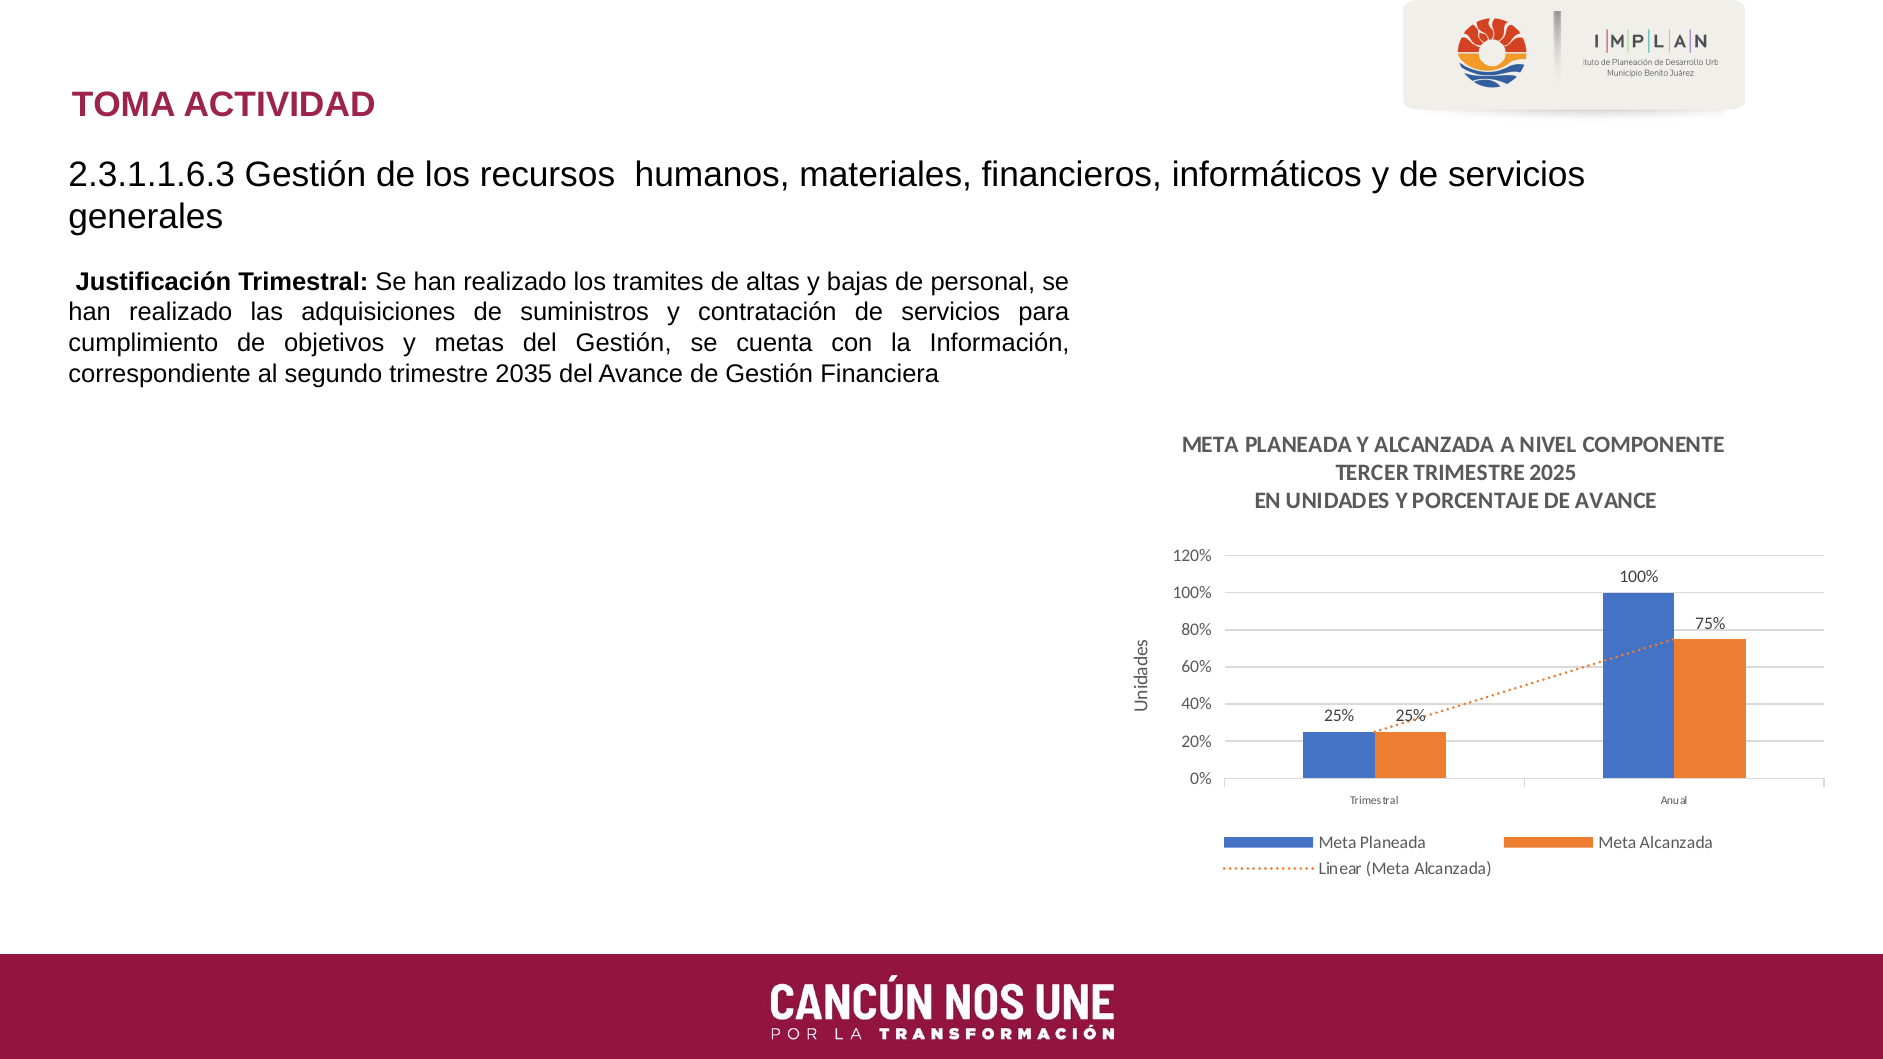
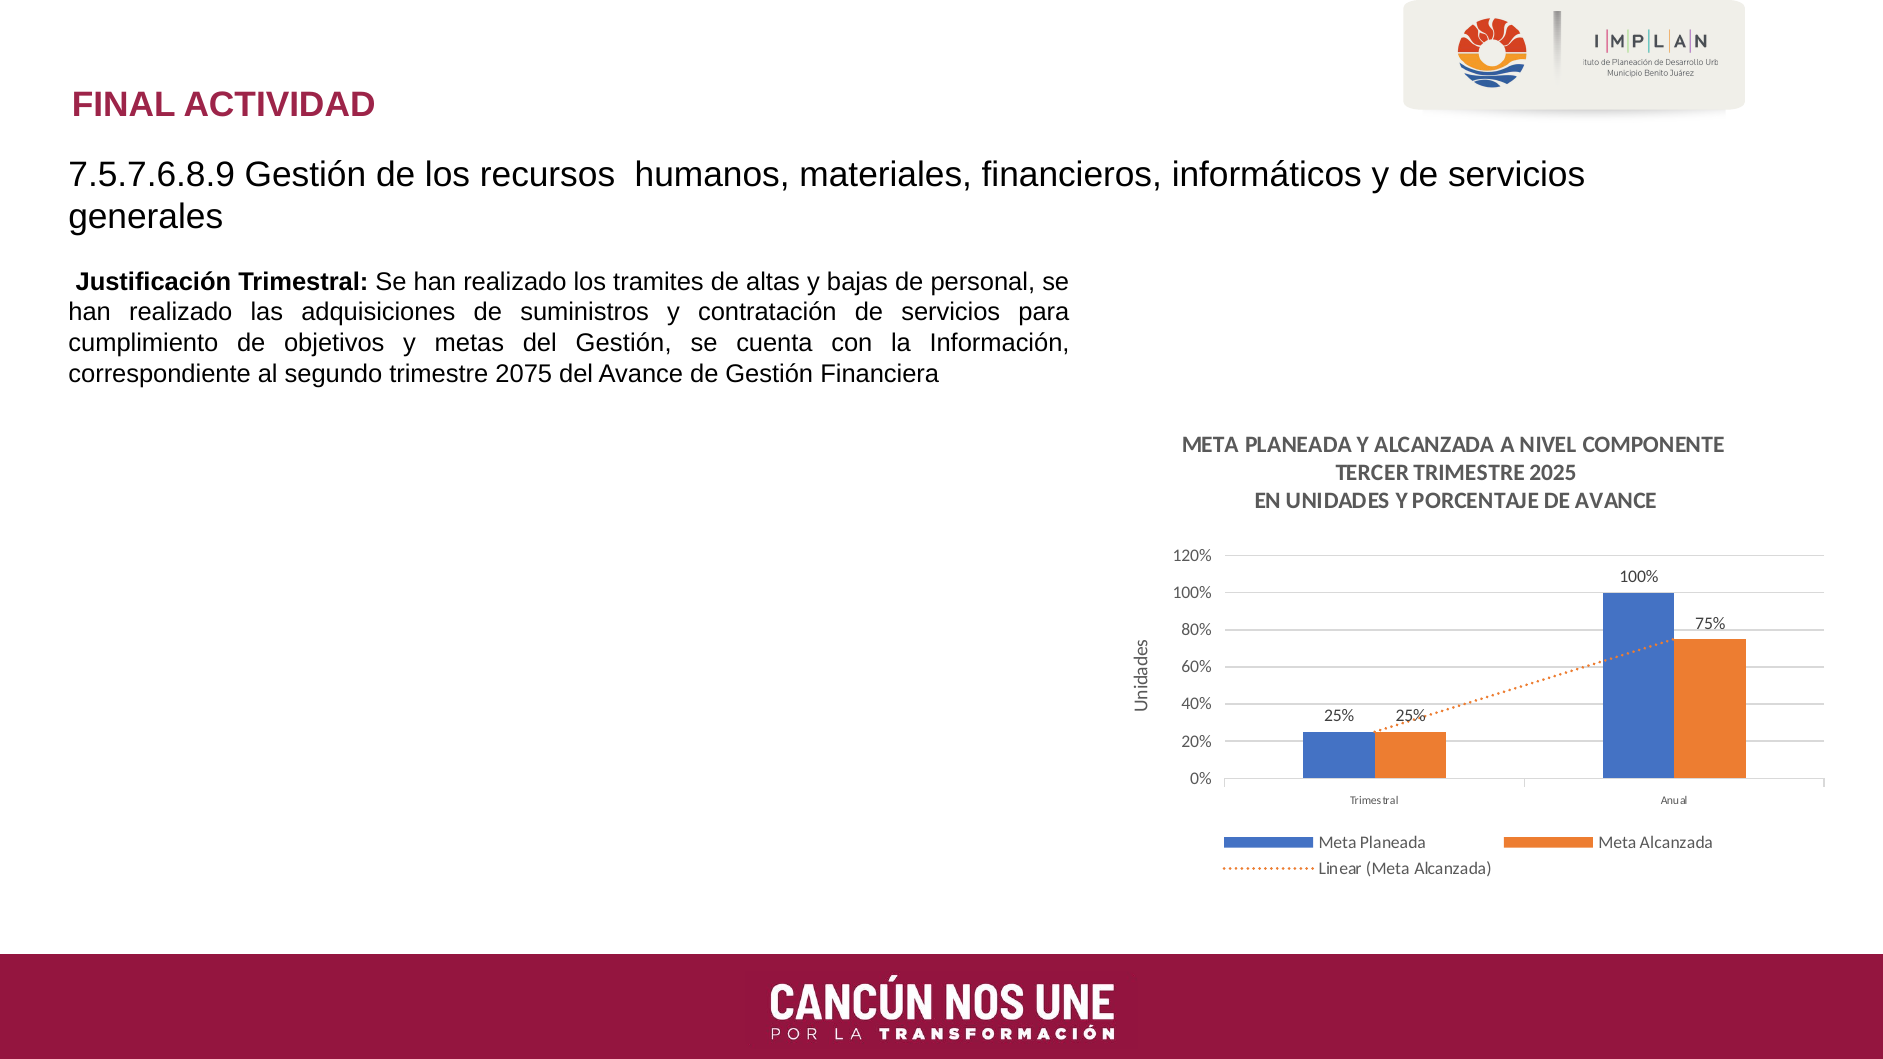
TOMA: TOMA -> FINAL
2.3.1.1.6.3: 2.3.1.1.6.3 -> 7.5.7.6.8.9
2035: 2035 -> 2075
